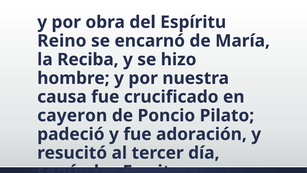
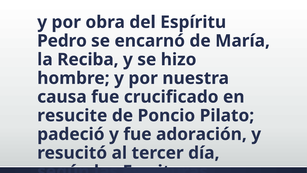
Reino: Reino -> Pedro
cayeron: cayeron -> resucite
